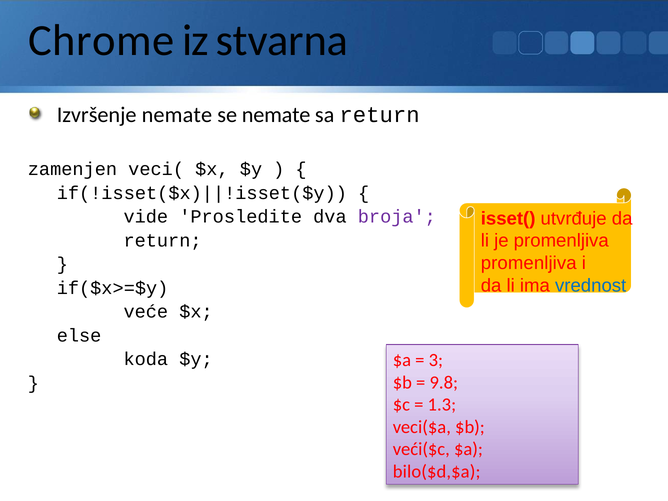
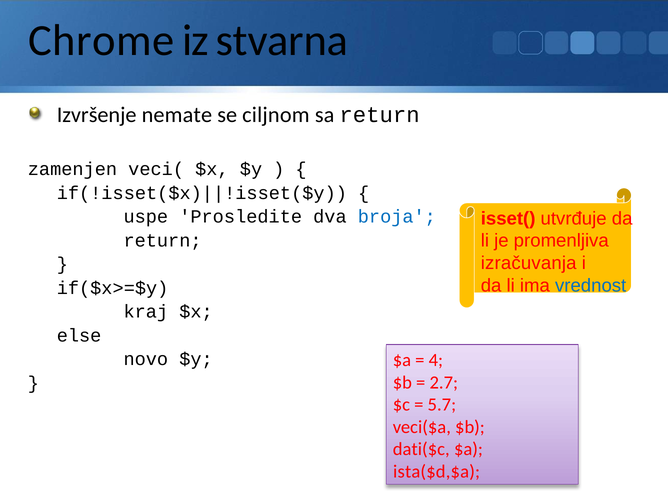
se nemate: nemate -> ciljnom
vide: vide -> uspe
broja colour: purple -> blue
promenljiva at (529, 263): promenljiva -> izračuvanja
veće: veće -> kraj
koda: koda -> novo
3: 3 -> 4
9.8: 9.8 -> 2.7
1.3: 1.3 -> 5.7
veći($c: veći($c -> dati($c
bilo($d,$a: bilo($d,$a -> ista($d,$a
